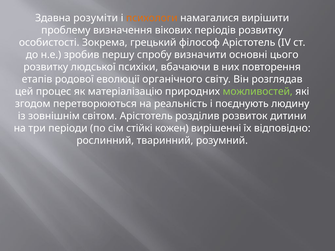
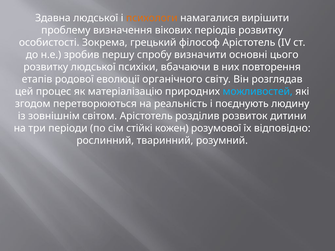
Здавна розуміти: розуміти -> людської
можливостей colour: light green -> light blue
вирішенні: вирішенні -> розумової
